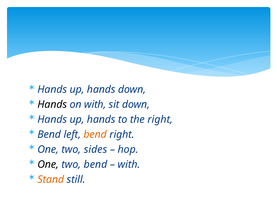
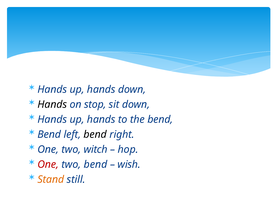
on with: with -> stop
the right: right -> bend
bend at (95, 134) colour: orange -> black
sides: sides -> witch
One at (48, 164) colour: black -> red
with at (129, 164): with -> wish
